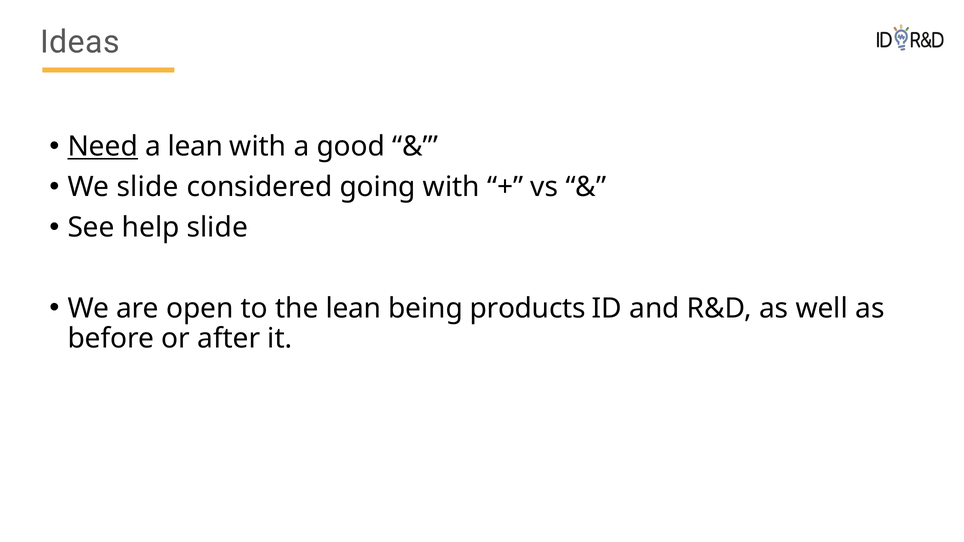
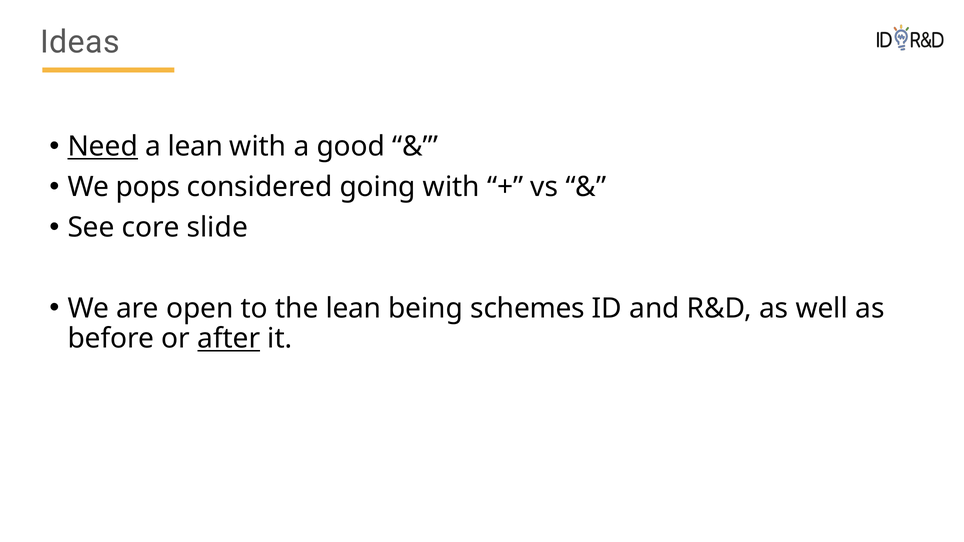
We slide: slide -> pops
help: help -> core
products: products -> schemes
after underline: none -> present
